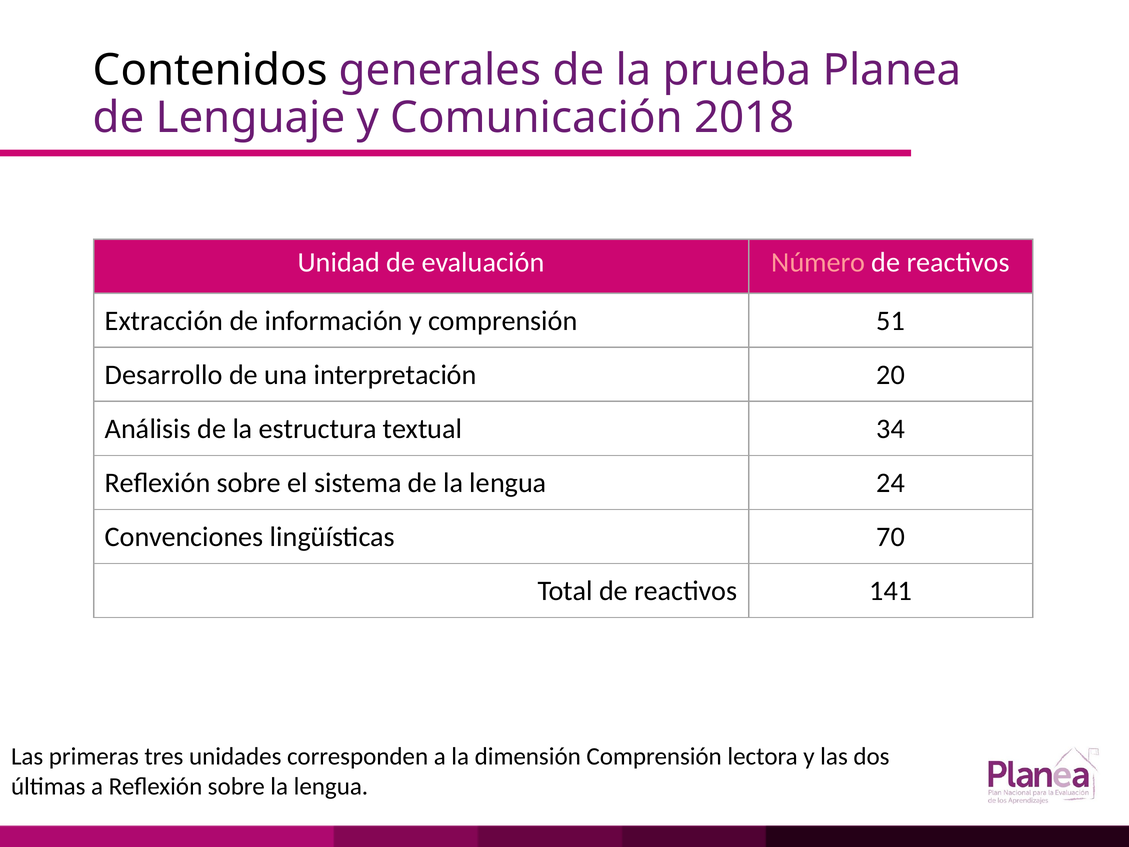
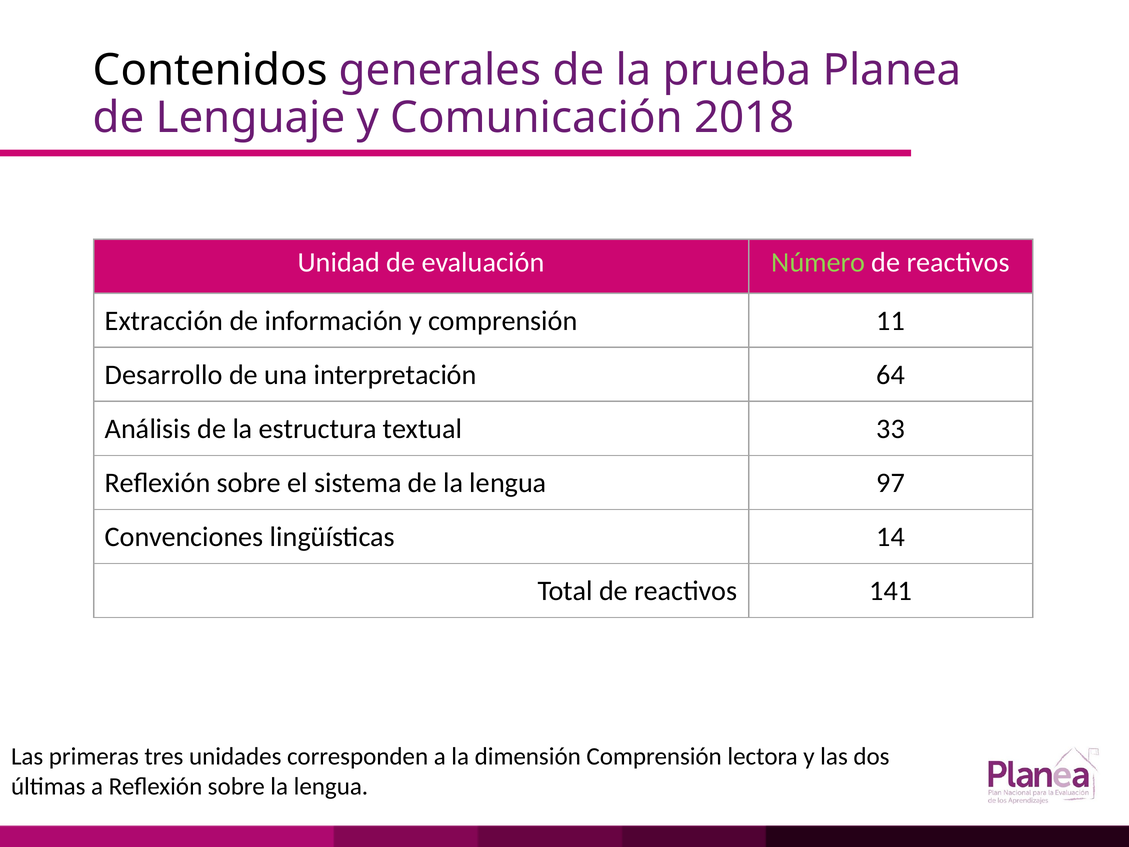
Número colour: pink -> light green
51: 51 -> 11
20: 20 -> 64
34: 34 -> 33
24: 24 -> 97
70: 70 -> 14
